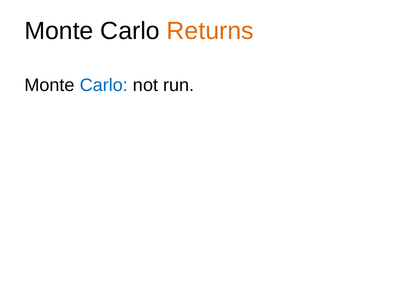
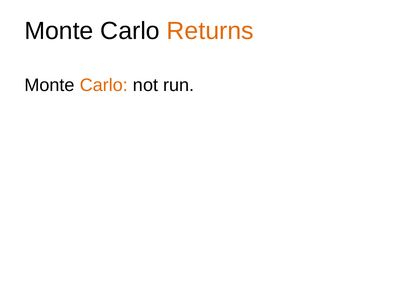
Carlo at (104, 85) colour: blue -> orange
